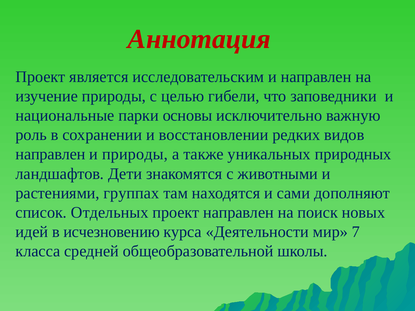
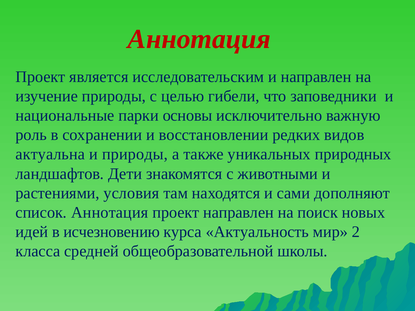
направлен at (50, 154): направлен -> актуальна
группах: группах -> условия
список Отдельных: Отдельных -> Аннотация
Деятельности: Деятельности -> Актуальность
7: 7 -> 2
